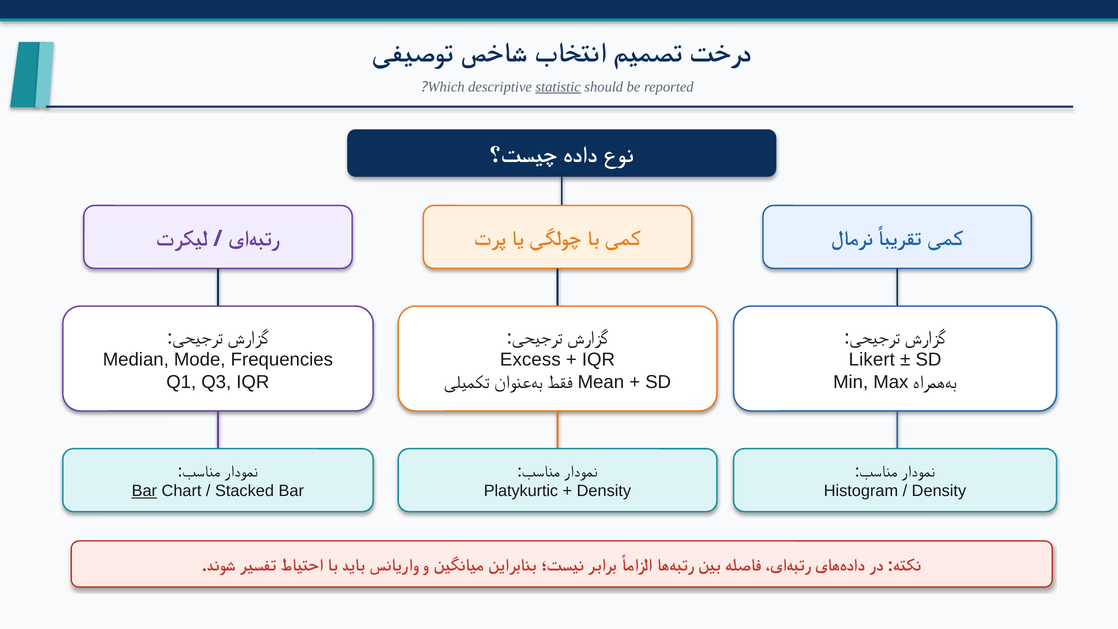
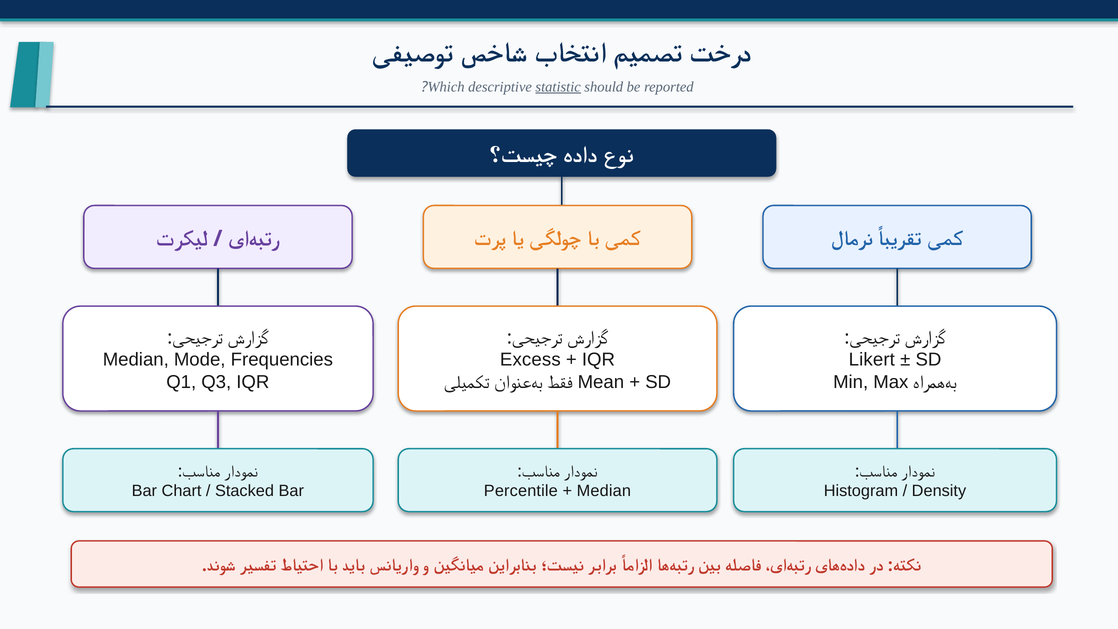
Bar at (144, 491) underline: present -> none
Platykurtic: Platykurtic -> Percentile
Density at (604, 491): Density -> Median
